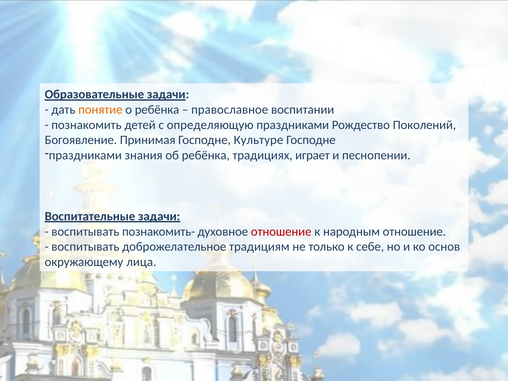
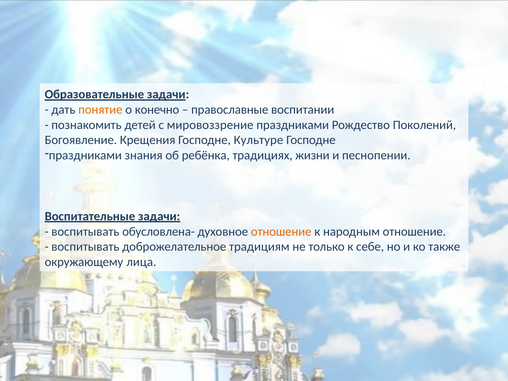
о ребёнка: ребёнка -> конечно
православное: православное -> православные
определяющую: определяющую -> мировоззрение
Принимая: Принимая -> Крещения
играет: играет -> жизни
познакомить-: познакомить- -> обусловлена-
отношение at (281, 231) colour: red -> orange
основ: основ -> также
